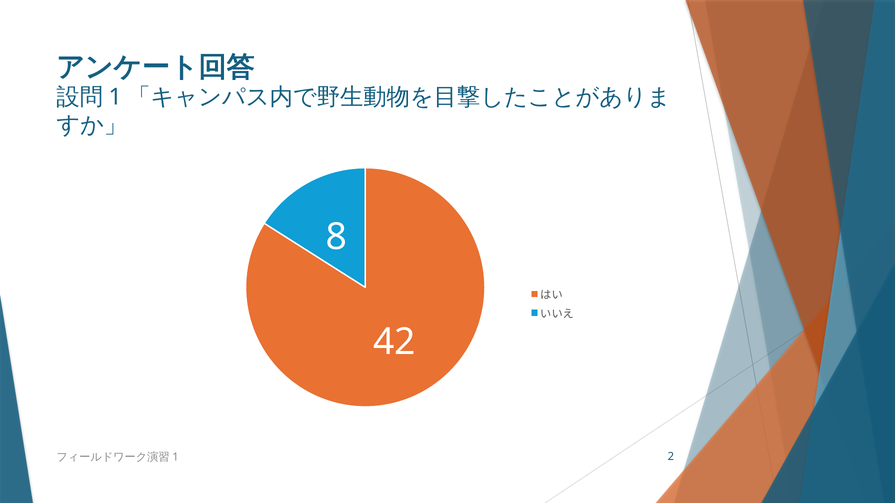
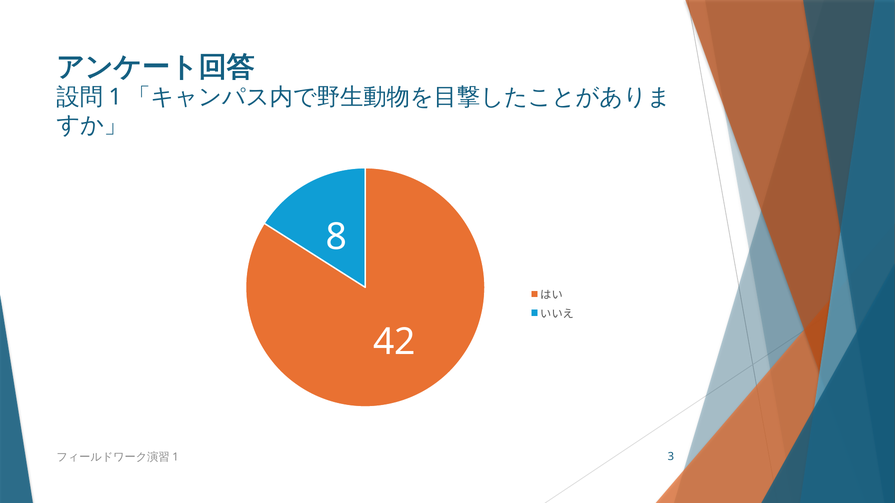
2: 2 -> 3
